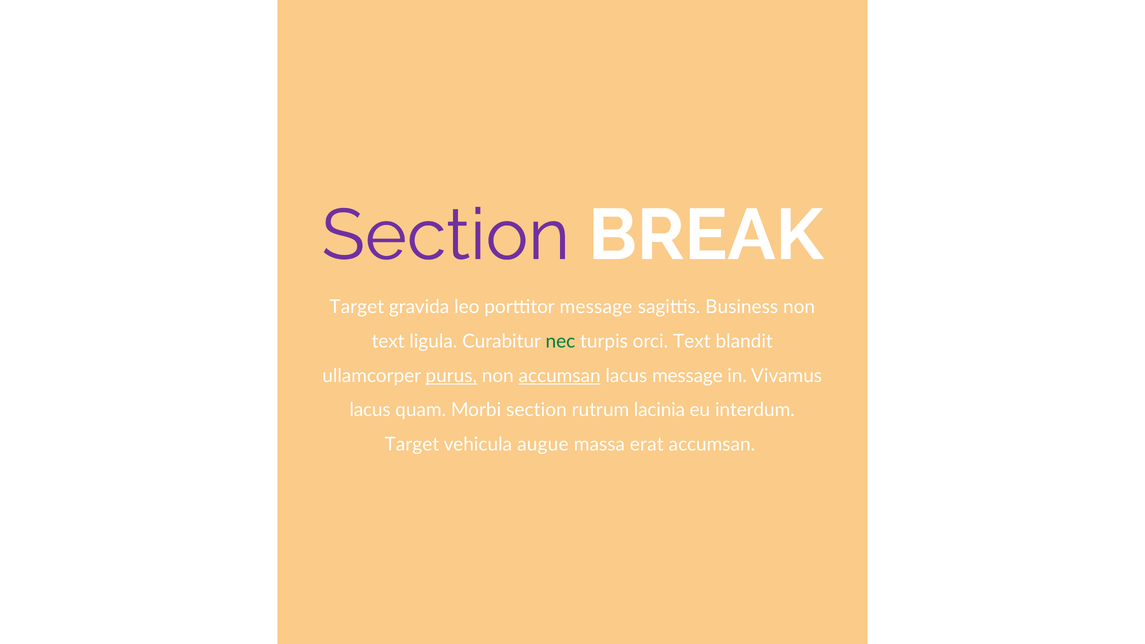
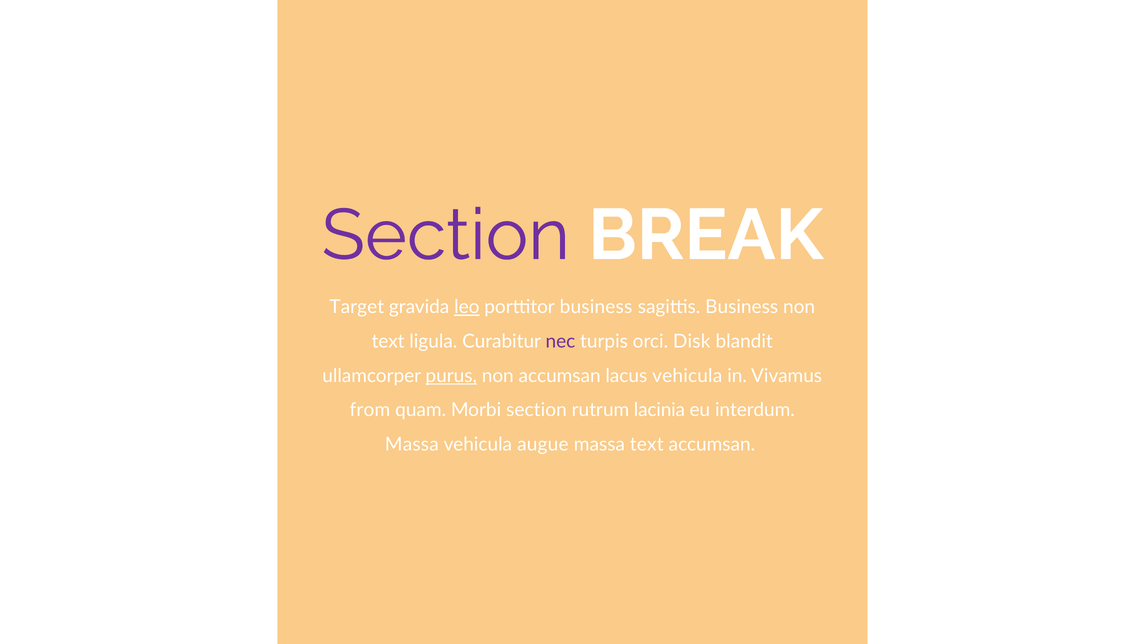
leo underline: none -> present
porttitor message: message -> business
nec colour: green -> purple
orci Text: Text -> Disk
accumsan at (560, 376) underline: present -> none
lacus message: message -> vehicula
lacus at (370, 410): lacus -> from
Target at (412, 444): Target -> Massa
massa erat: erat -> text
